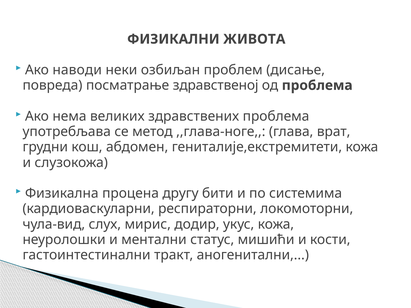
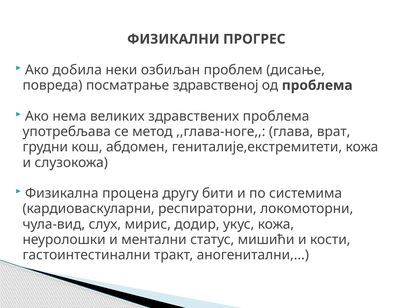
ЖИВОТА: ЖИВОТА -> ПРОГРЕС
наводи: наводи -> добила
